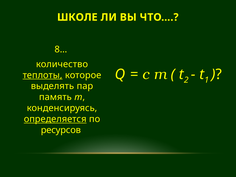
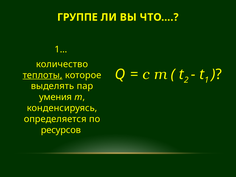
ШКОЛЕ: ШКОЛЕ -> ГРУППЕ
8…: 8… -> 1…
память: память -> умения
определяется underline: present -> none
